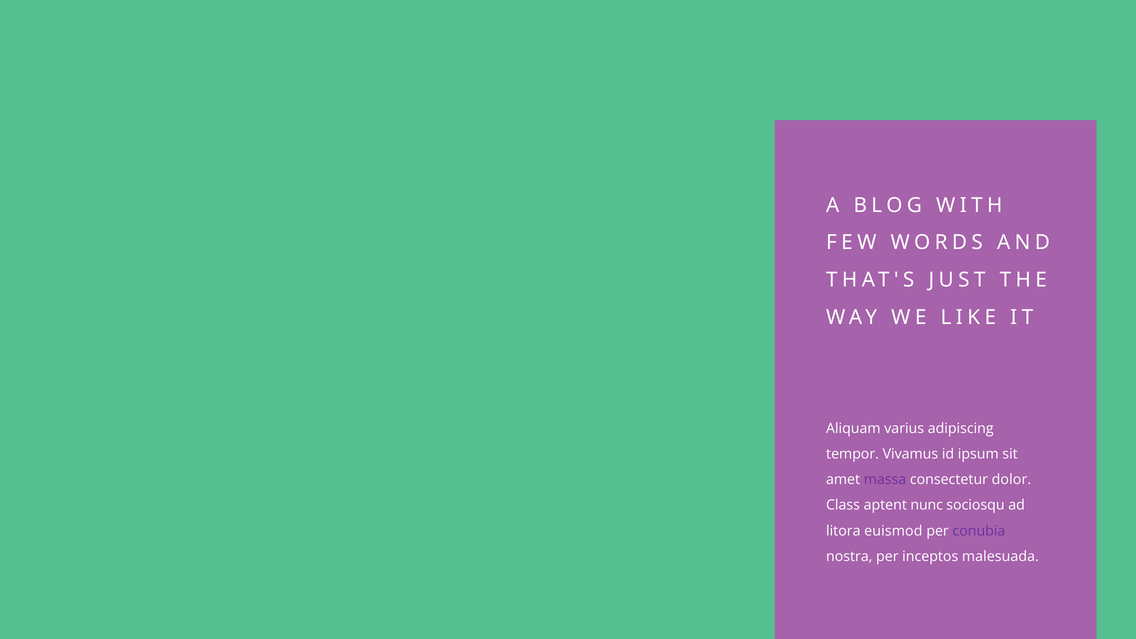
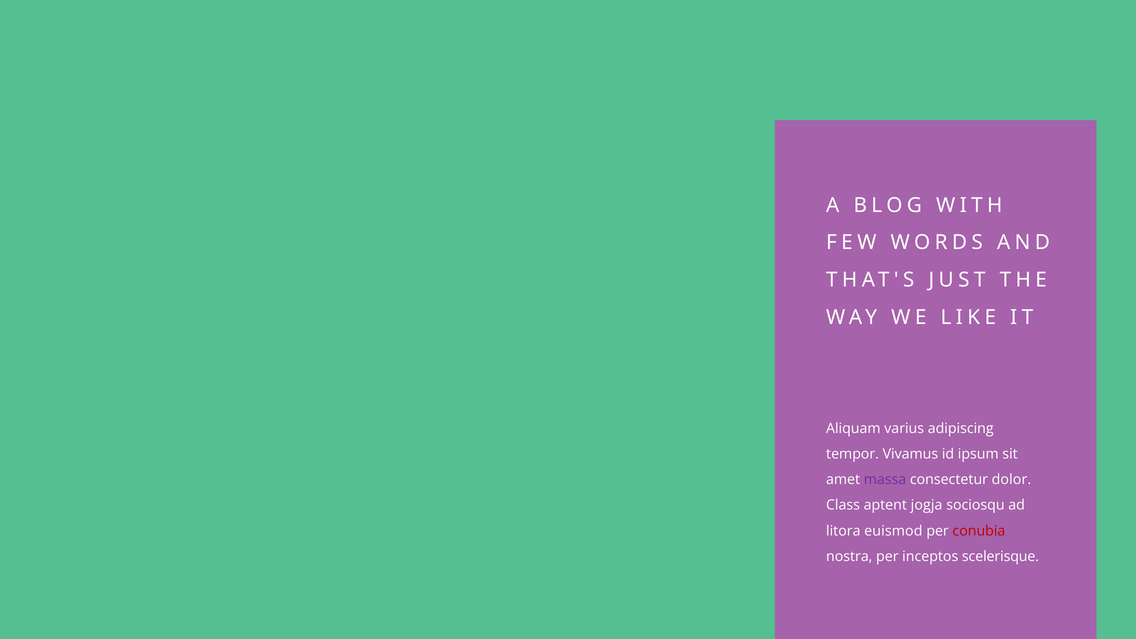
nunc: nunc -> jogja
conubia colour: purple -> red
malesuada: malesuada -> scelerisque
